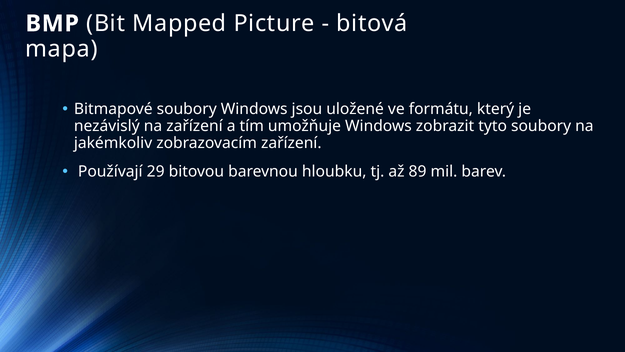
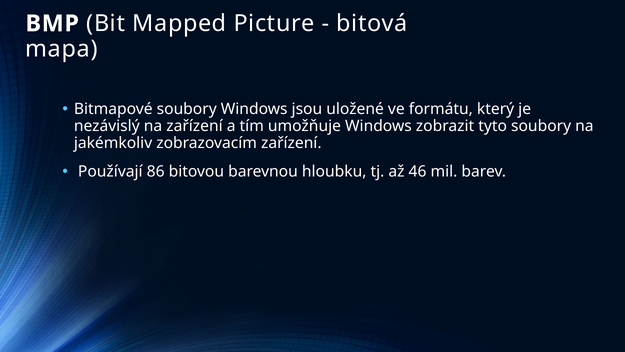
29: 29 -> 86
89: 89 -> 46
